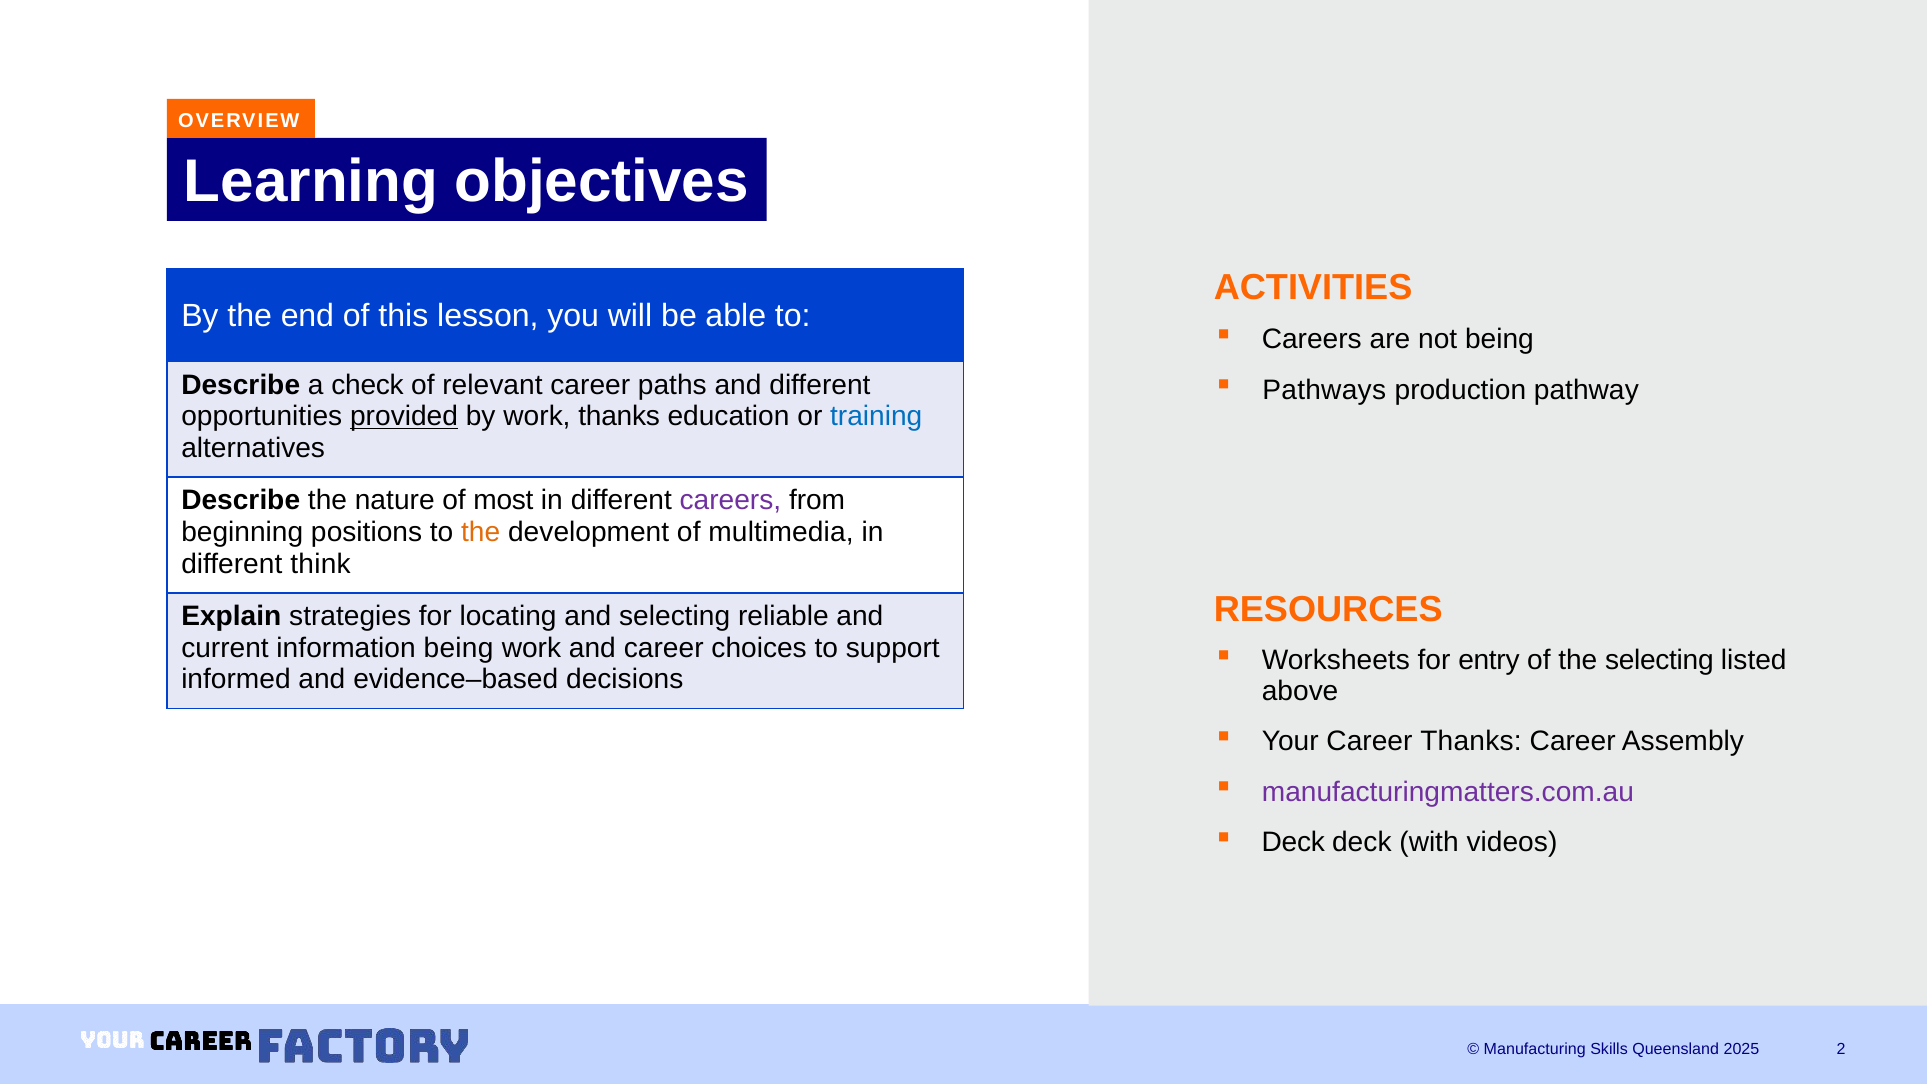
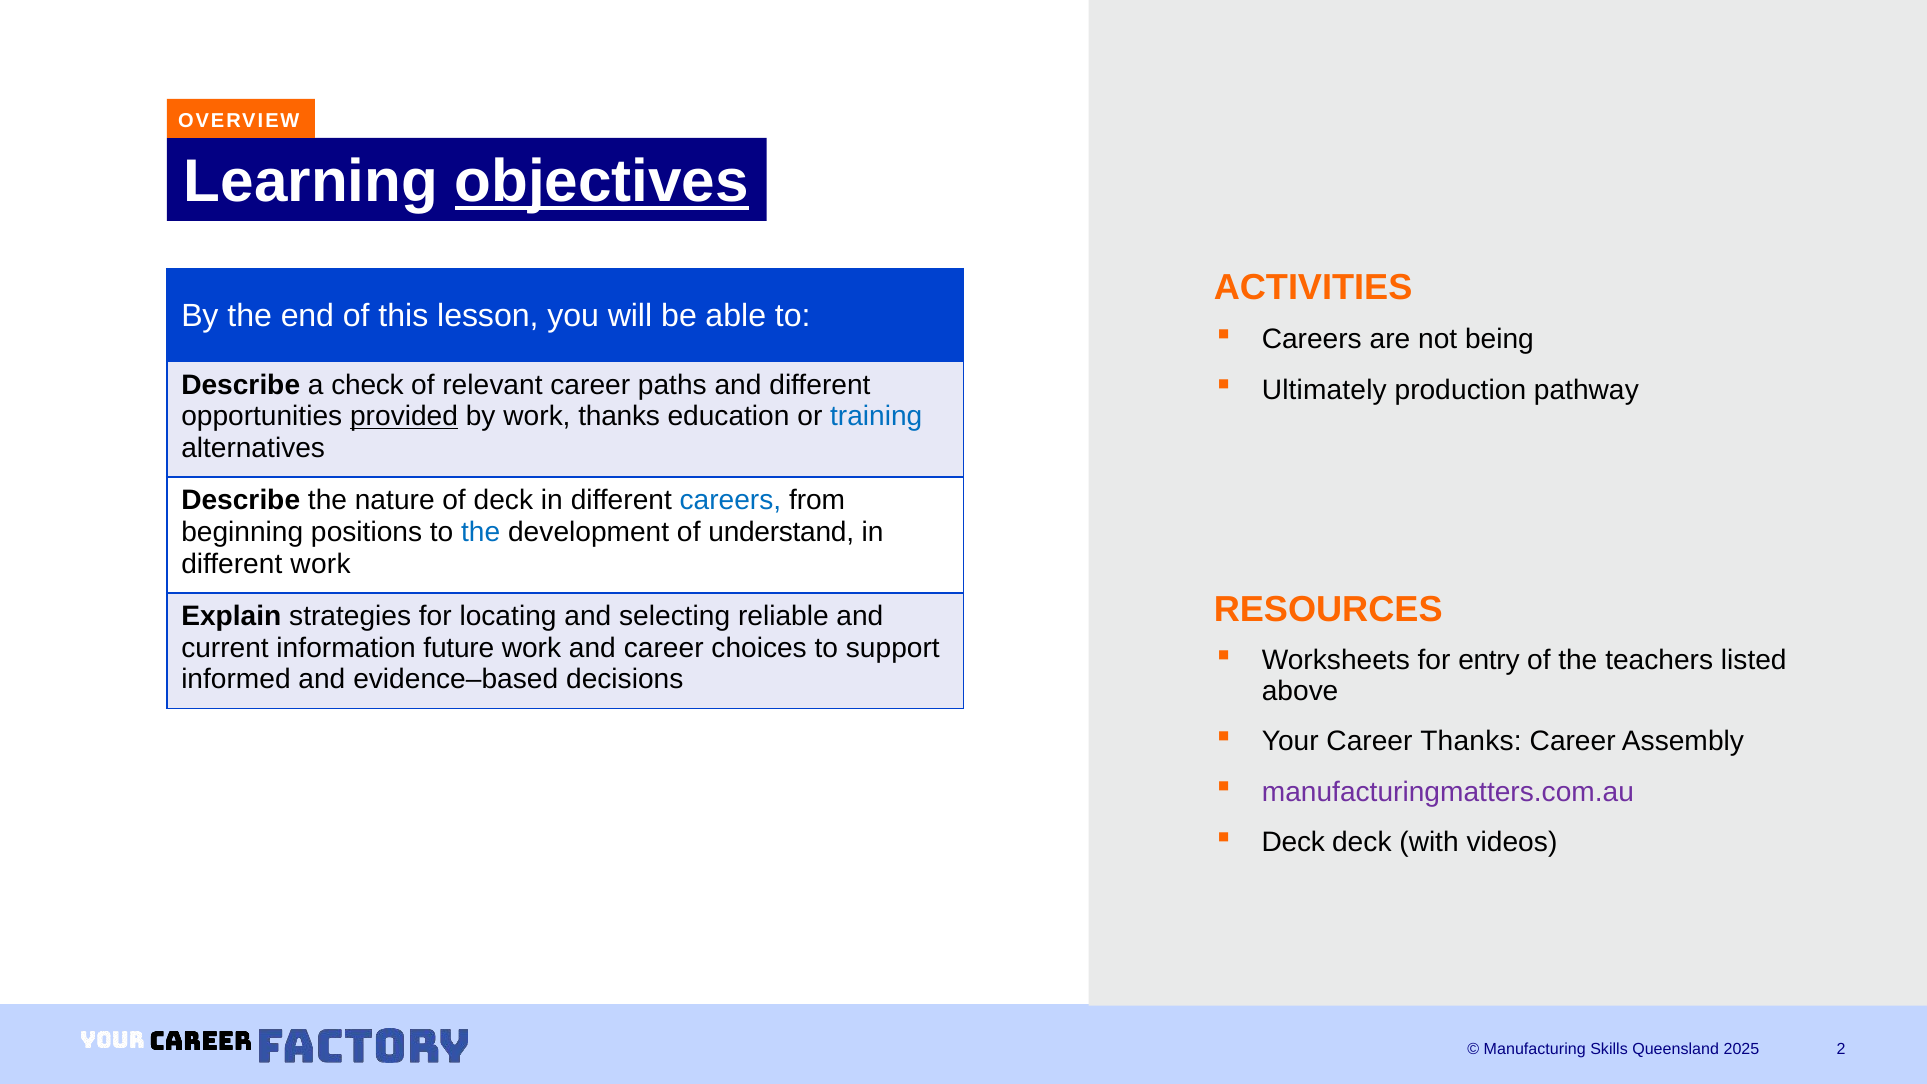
objectives underline: none -> present
Pathways: Pathways -> Ultimately
of most: most -> deck
careers at (730, 501) colour: purple -> blue
the at (481, 532) colour: orange -> blue
multimedia: multimedia -> understand
different think: think -> work
information being: being -> future
the selecting: selecting -> teachers
